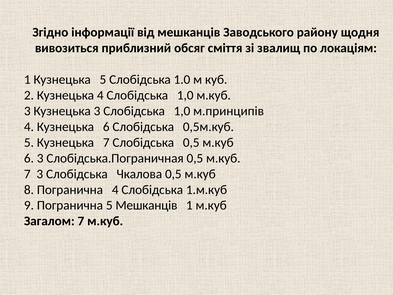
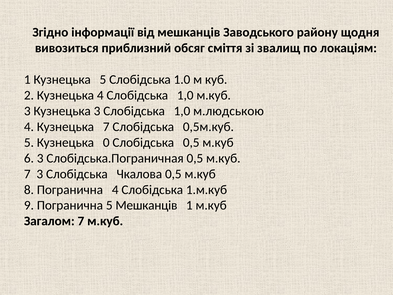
м.принципів: м.принципів -> м.людською
Кузнецька 6: 6 -> 7
Кузнецька 7: 7 -> 0
